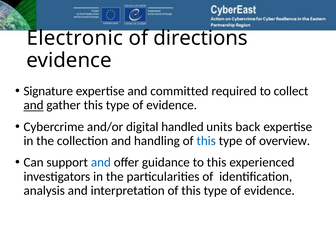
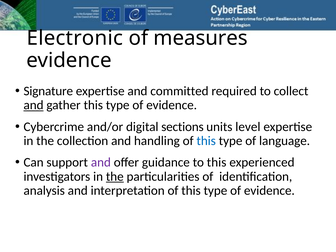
directions: directions -> measures
handled: handled -> sections
back: back -> level
overview: overview -> language
and at (101, 162) colour: blue -> purple
the at (115, 176) underline: none -> present
